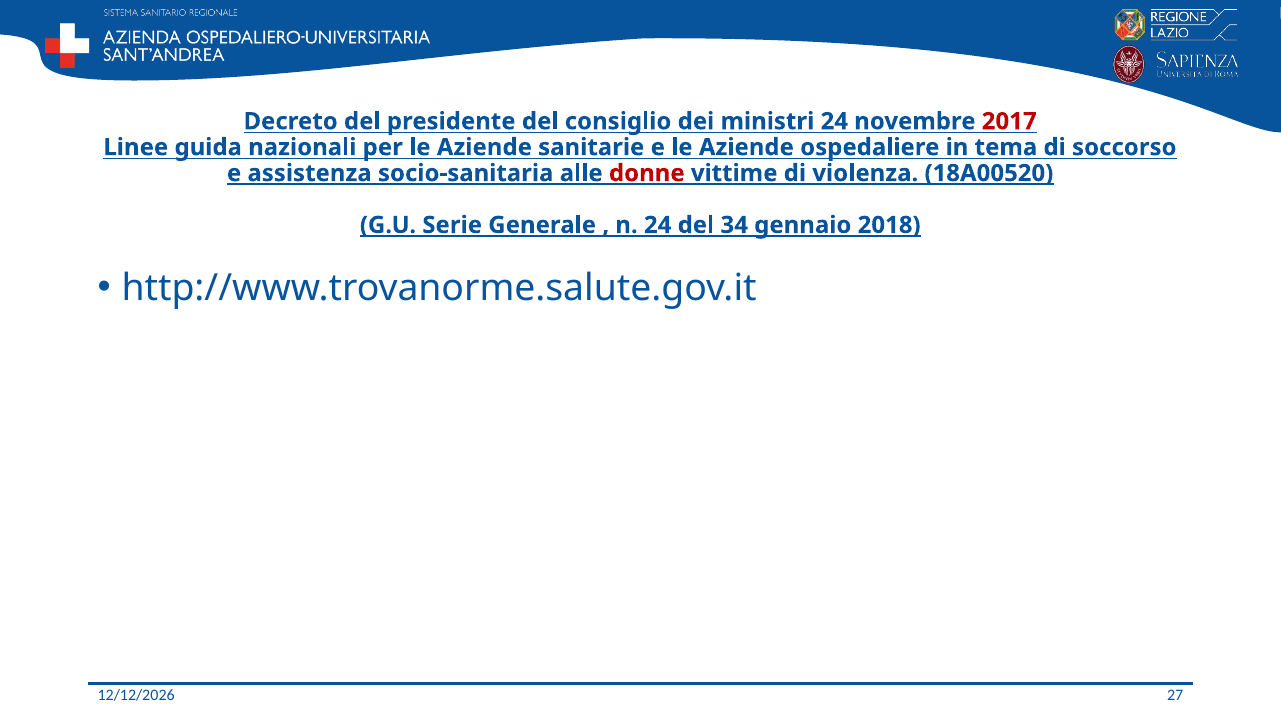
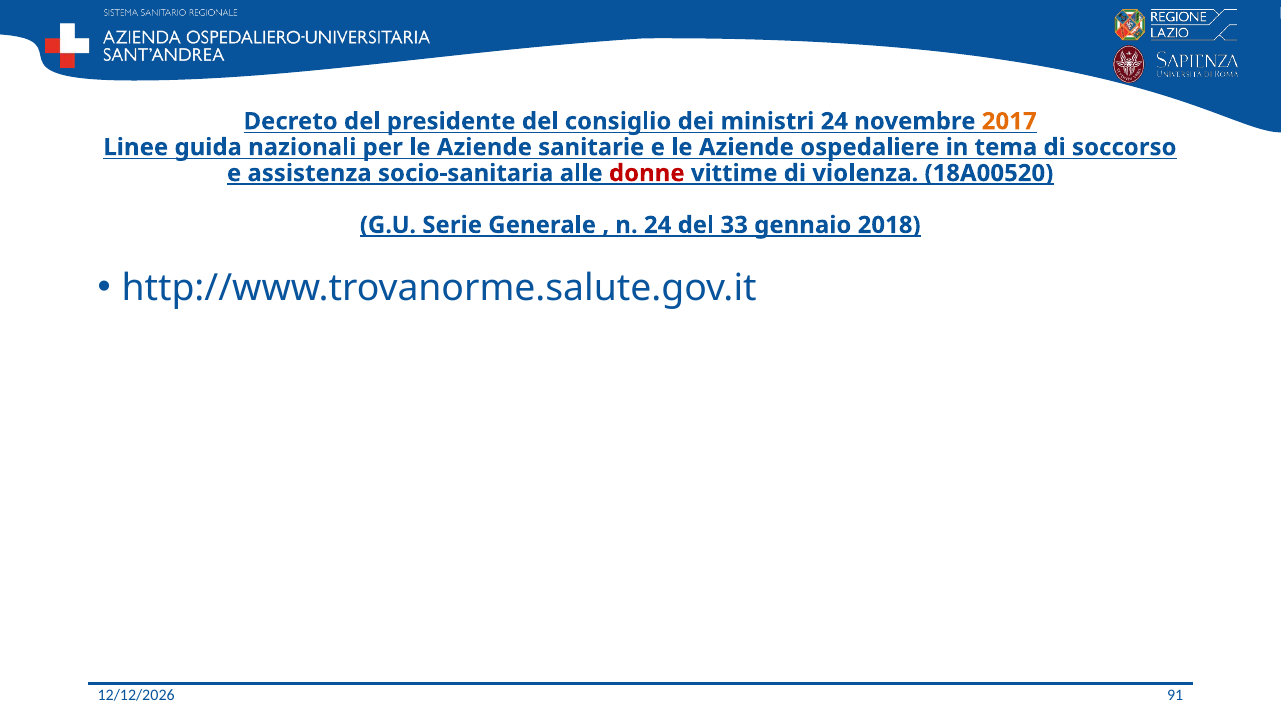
2017 colour: red -> orange
34: 34 -> 33
27: 27 -> 91
